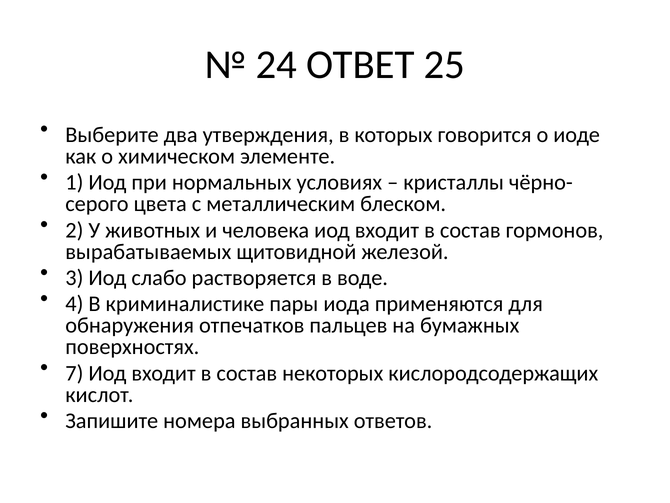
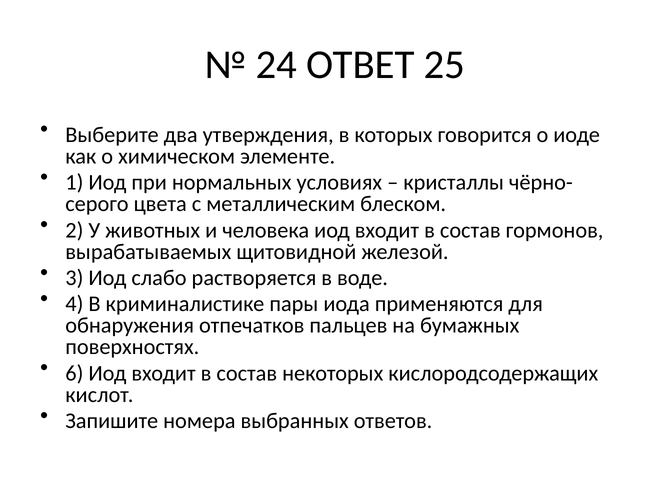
7: 7 -> 6
